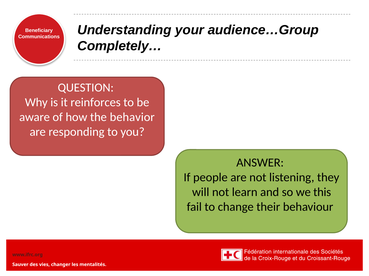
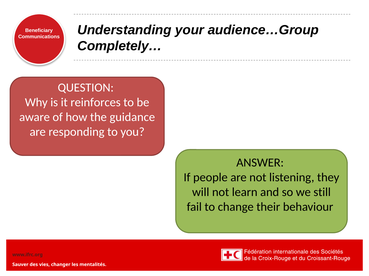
behavior: behavior -> guidance
this: this -> still
